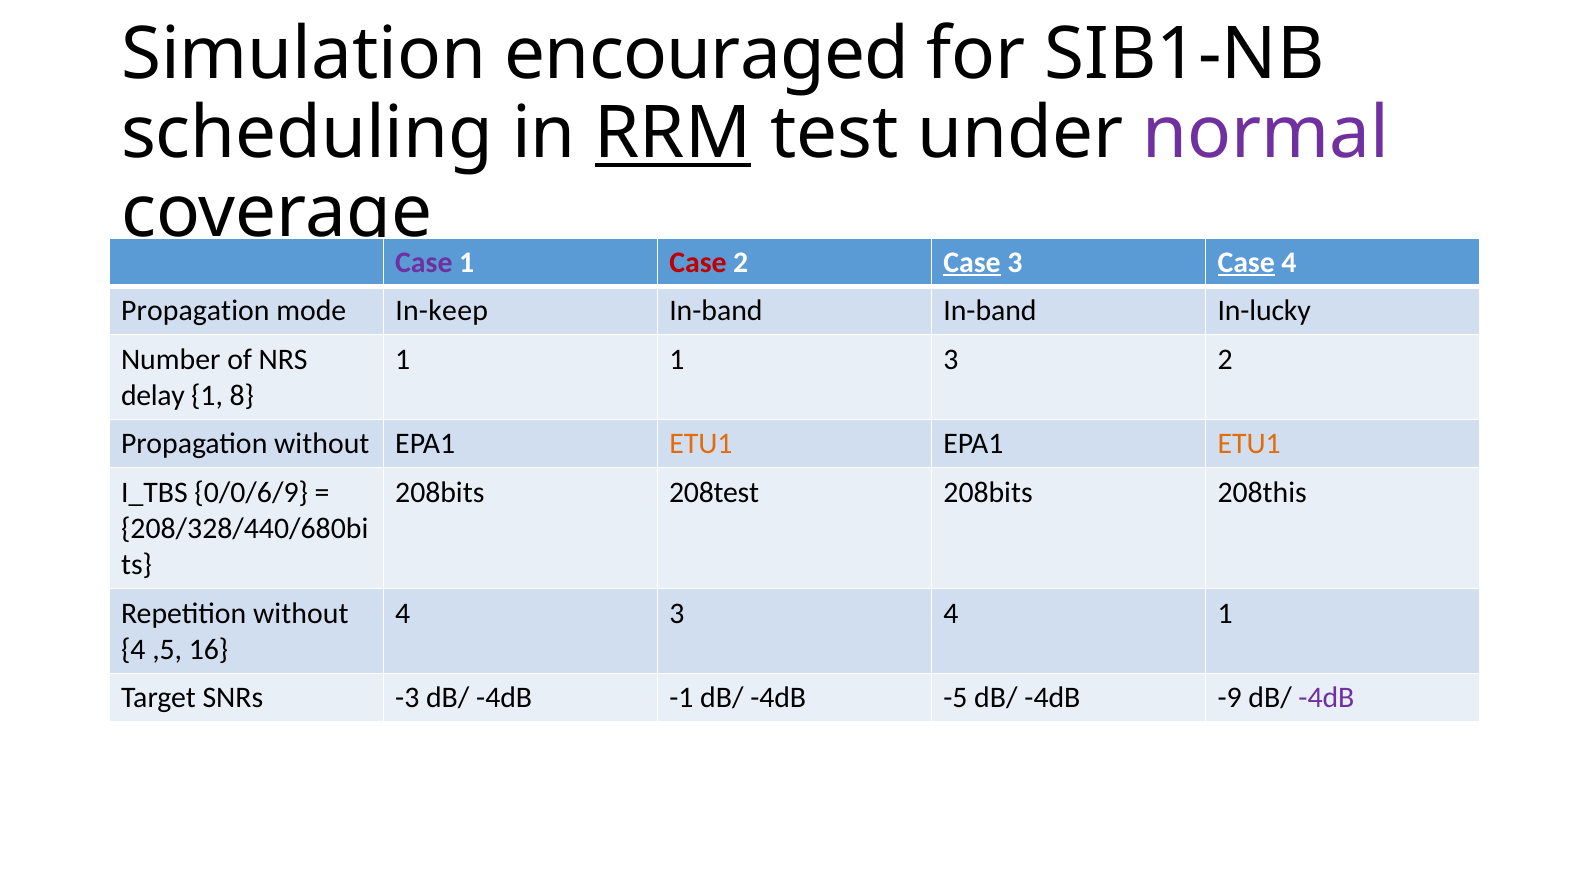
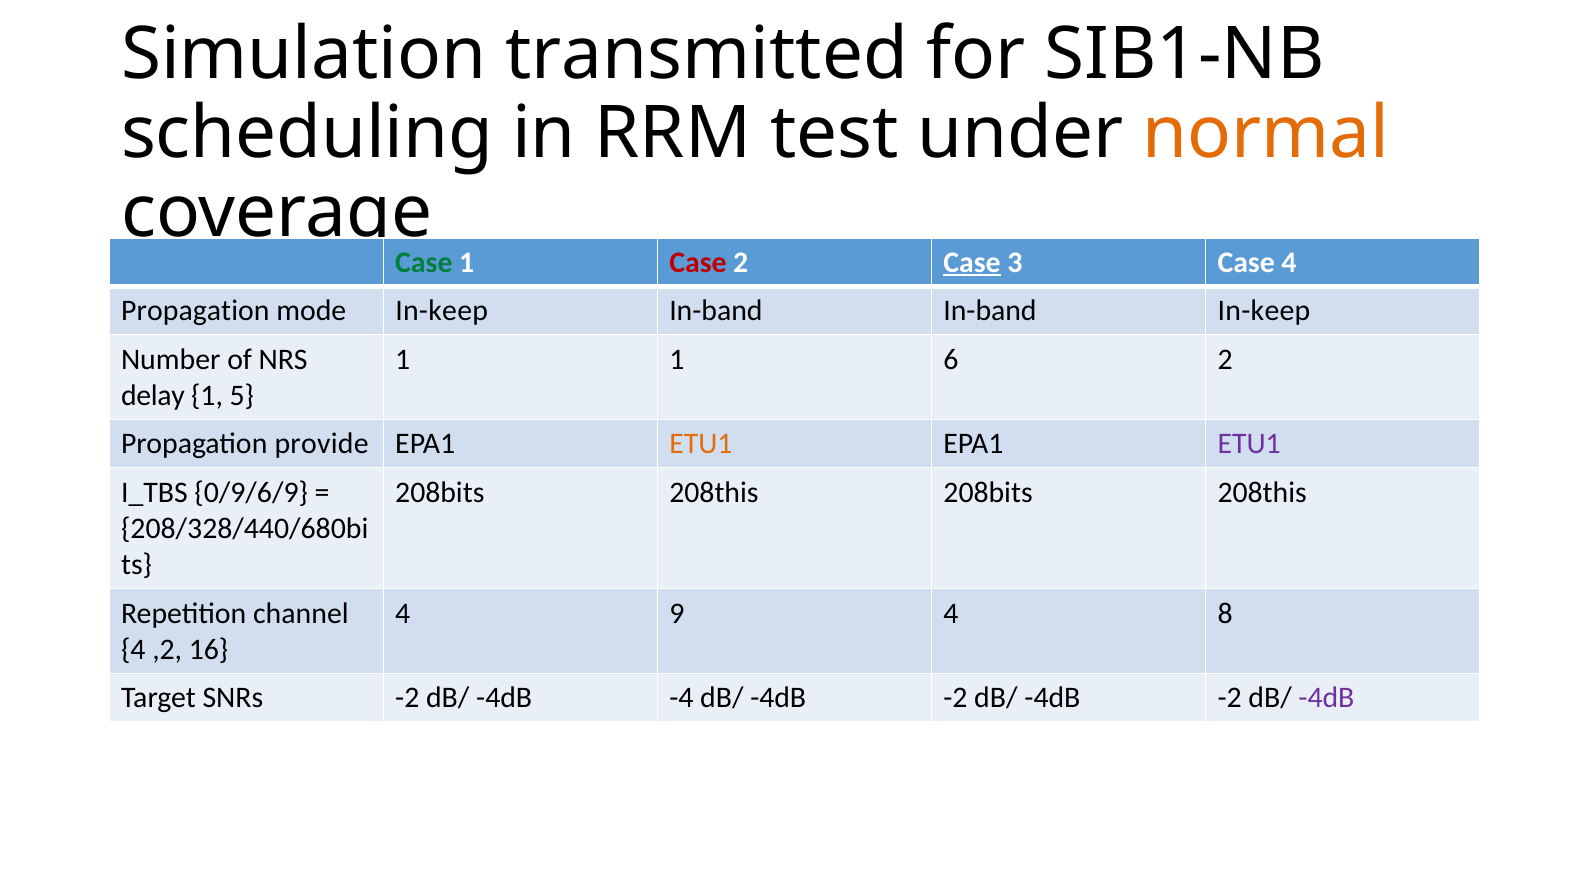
encouraged: encouraged -> transmitted
RRM underline: present -> none
normal colour: purple -> orange
Case at (424, 262) colour: purple -> green
Case at (1246, 262) underline: present -> none
In-band In-lucky: In-lucky -> In-keep
1 3: 3 -> 6
8: 8 -> 5
Propagation without: without -> provide
ETU1 at (1249, 444) colour: orange -> purple
0/0/6/9: 0/0/6/9 -> 0/9/6/9
208test at (714, 492): 208test -> 208this
Repetition without: without -> channel
4 3: 3 -> 9
4 1: 1 -> 8
,5: ,5 -> ,2
SNRs -3: -3 -> -2
-1: -1 -> -4
-5 at (956, 698): -5 -> -2
-9 at (1230, 698): -9 -> -2
